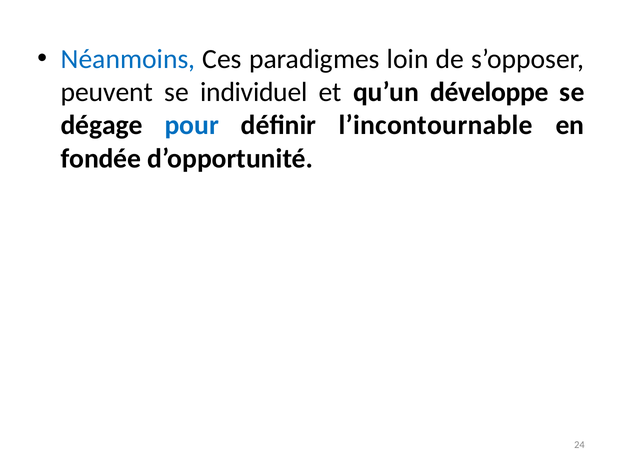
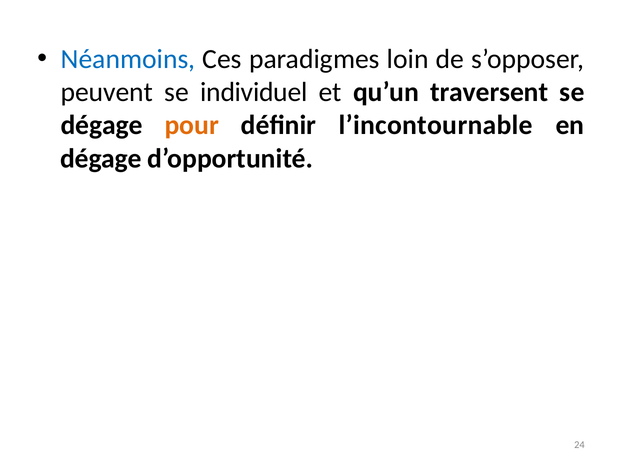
développe: développe -> traversent
pour colour: blue -> orange
fondée at (101, 159): fondée -> dégage
